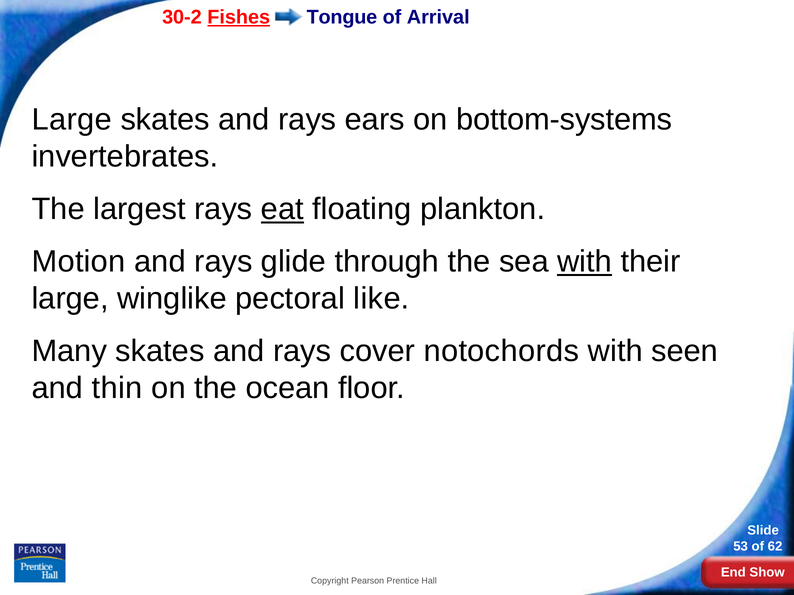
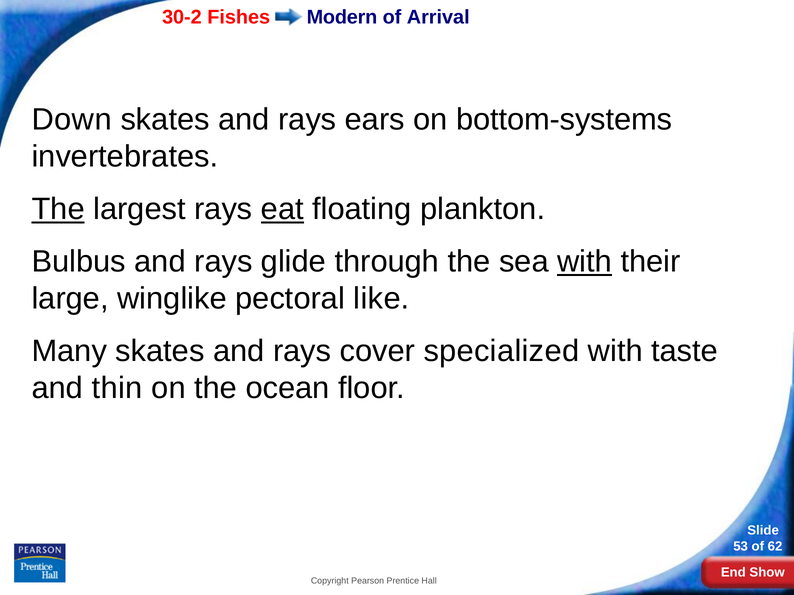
Fishes underline: present -> none
Tongue: Tongue -> Modern
Large at (72, 120): Large -> Down
The at (58, 209) underline: none -> present
Motion: Motion -> Bulbus
notochords: notochords -> specialized
seen: seen -> taste
